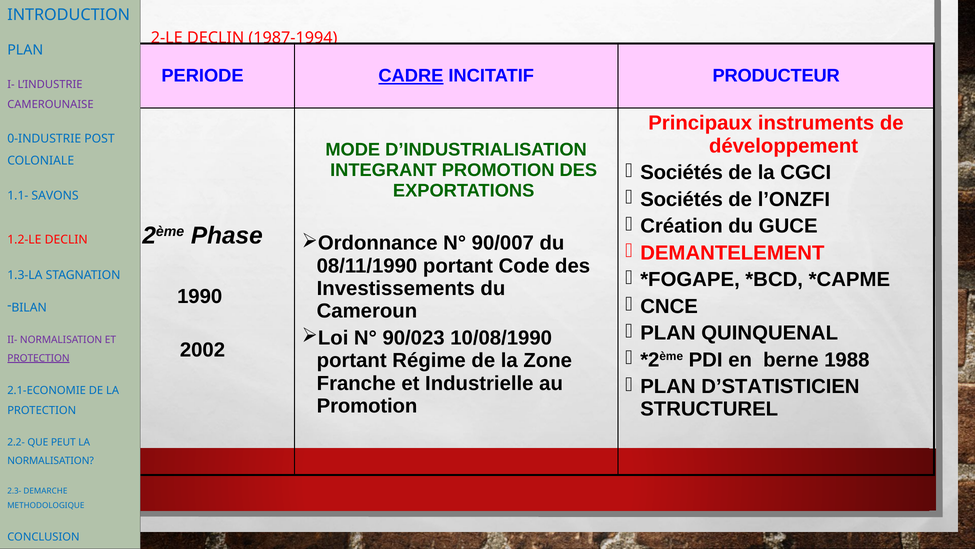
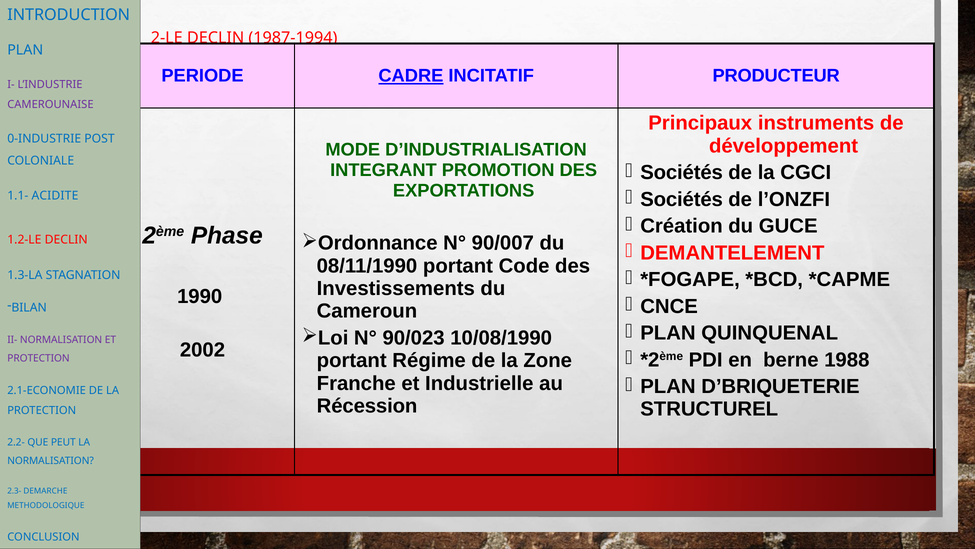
SAVONS: SAVONS -> ACIDITE
PROTECTION at (38, 358) underline: present -> none
D’STATISTICIEN: D’STATISTICIEN -> D’BRIQUETERIE
Promotion at (367, 406): Promotion -> Récession
